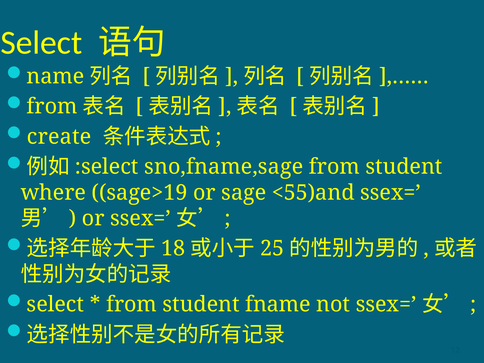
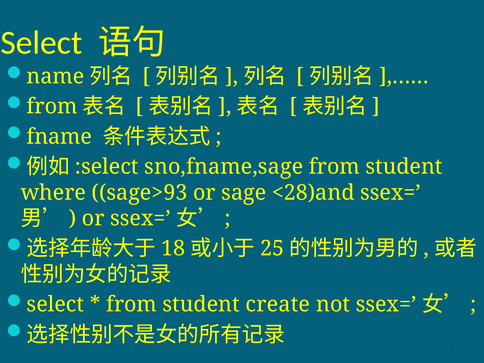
create: create -> fname
sage>19: sage>19 -> sage>93
<55)and: <55)and -> <28)and
fname: fname -> create
